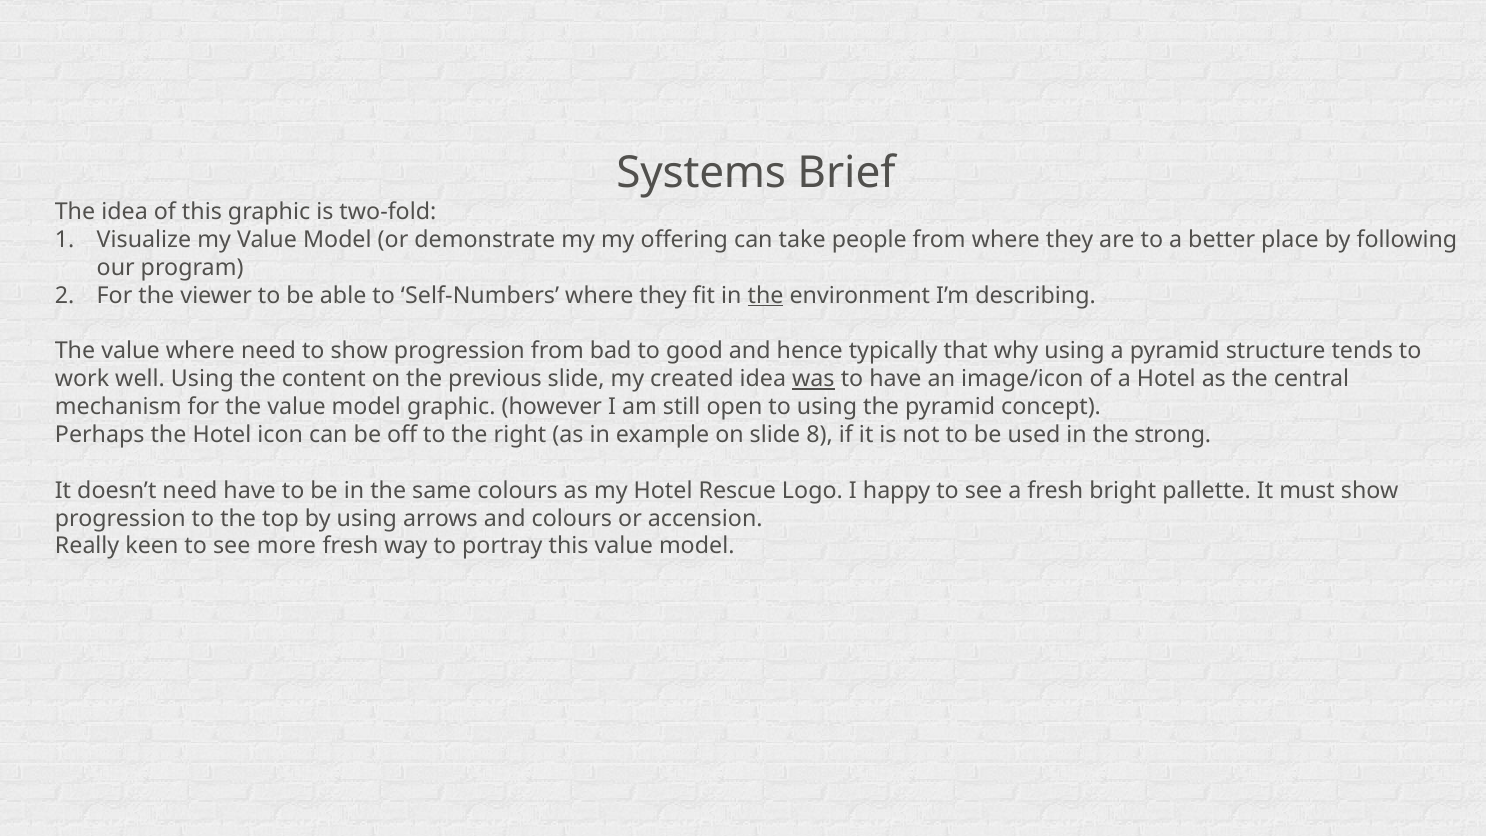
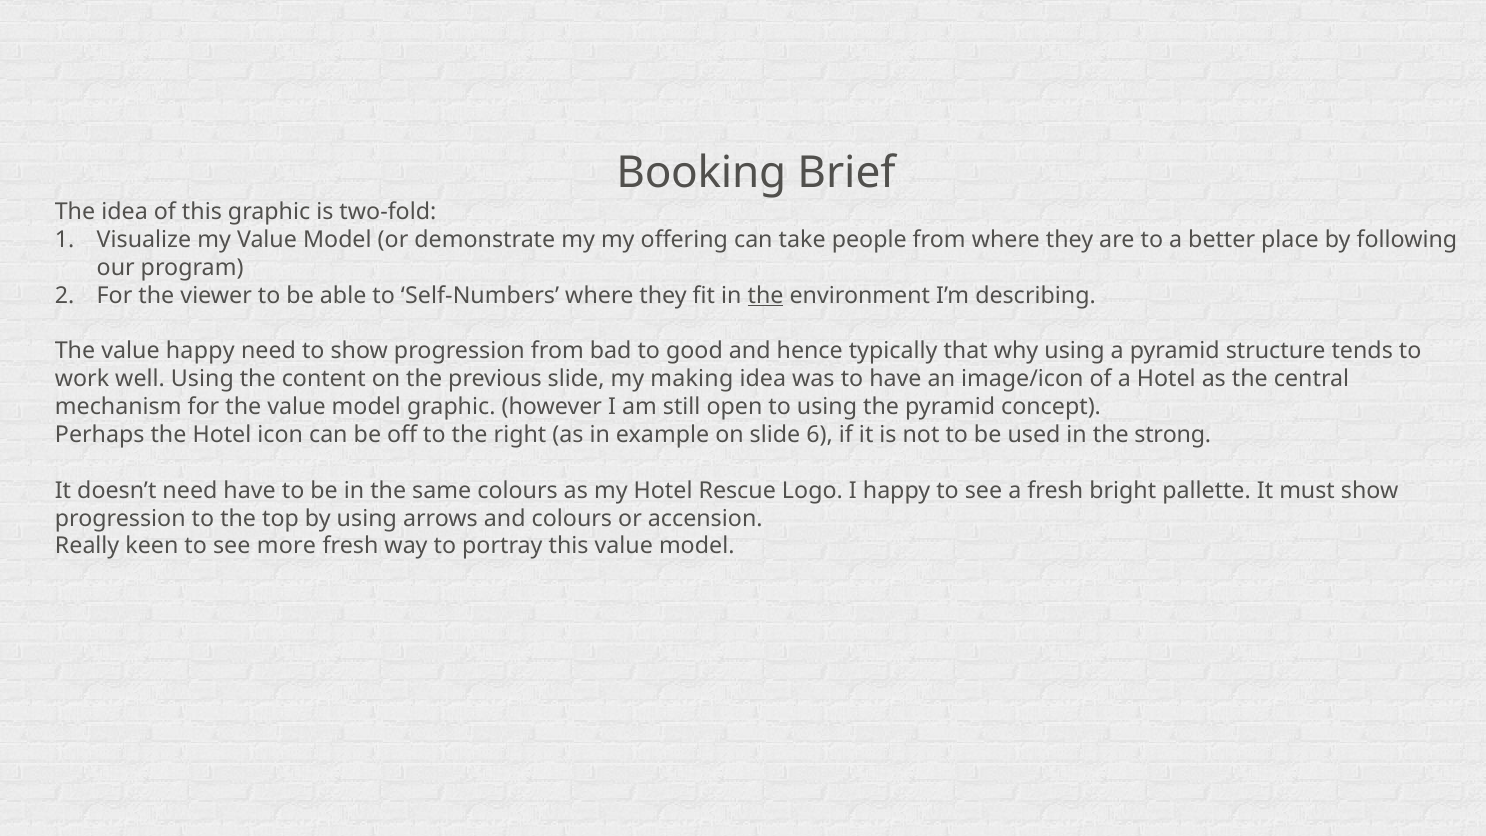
Systems: Systems -> Booking
value where: where -> happy
created: created -> making
was underline: present -> none
8: 8 -> 6
